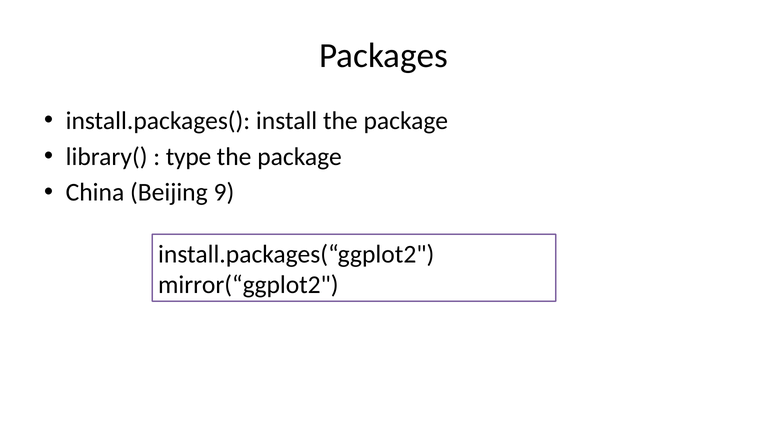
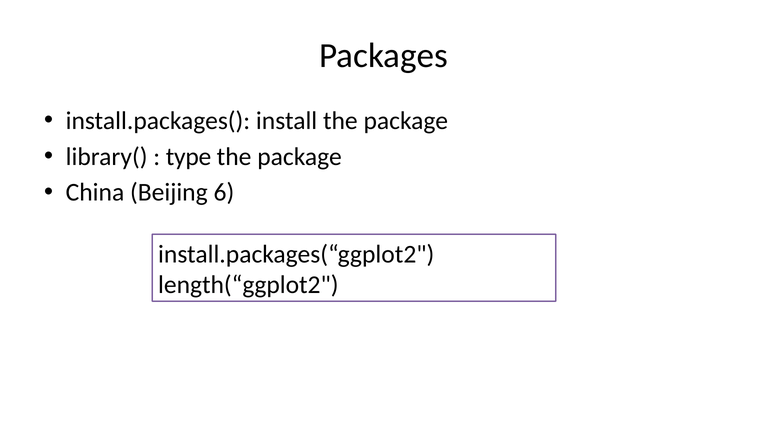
9: 9 -> 6
mirror(“ggplot2: mirror(“ggplot2 -> length(“ggplot2
